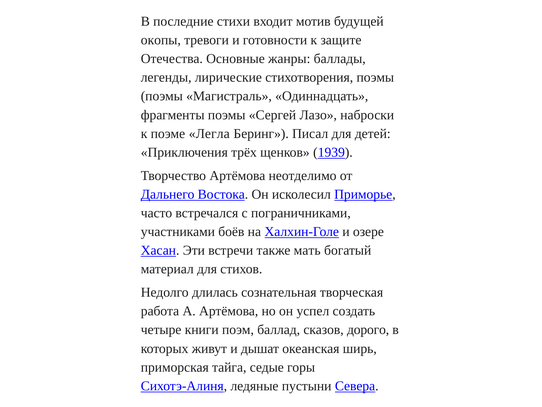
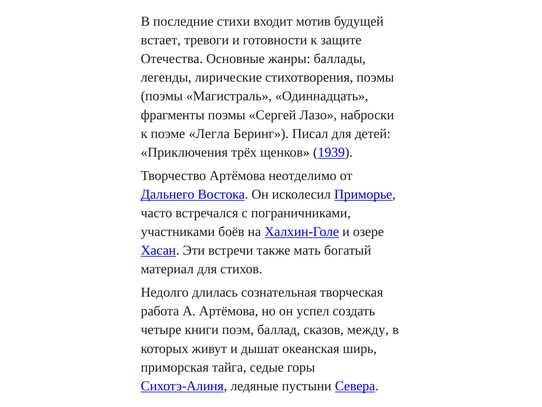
окопы: окопы -> встает
дорого: дорого -> между
